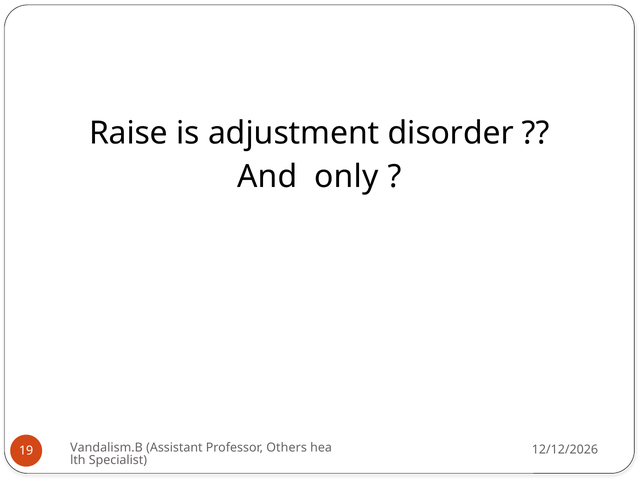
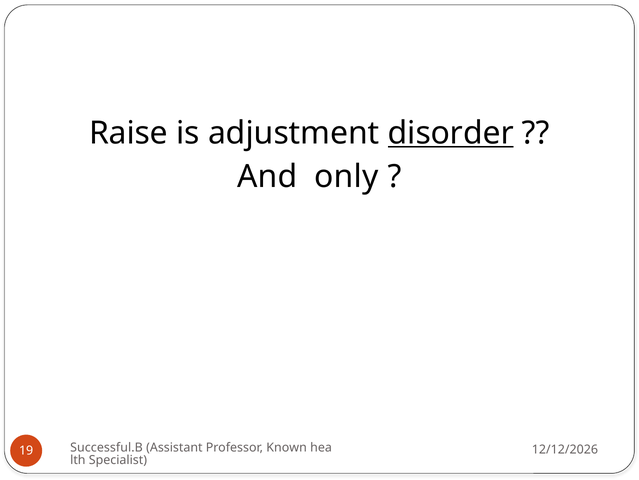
disorder underline: none -> present
Vandalism.B: Vandalism.B -> Successful.B
Others: Others -> Known
